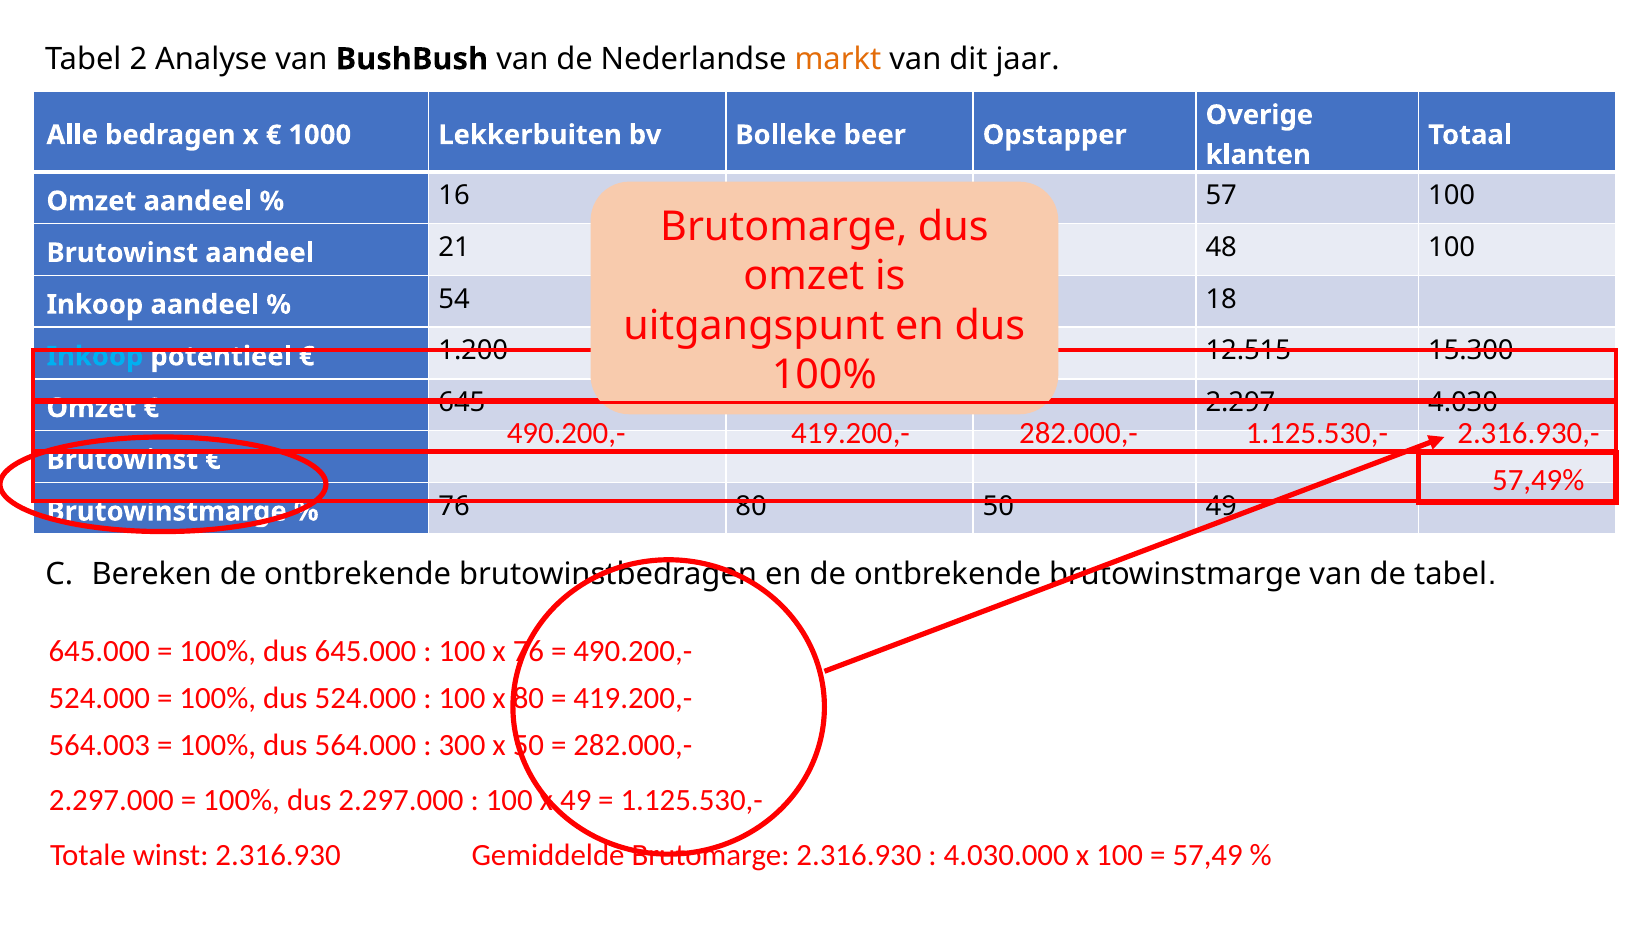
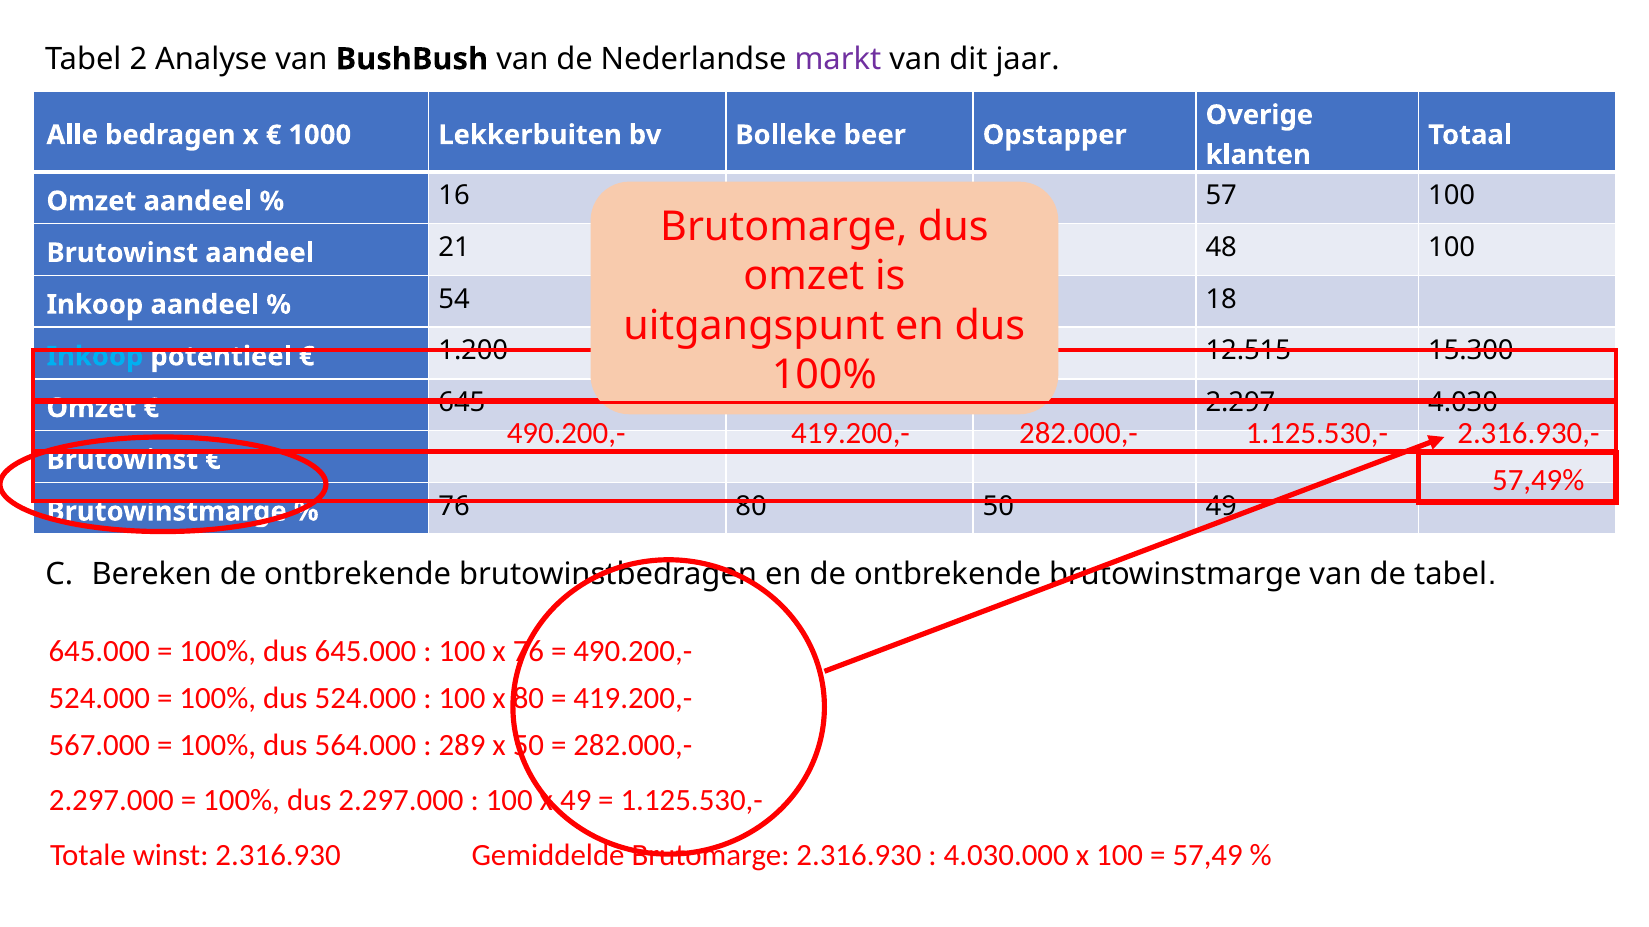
markt colour: orange -> purple
564.003: 564.003 -> 567.000
300: 300 -> 289
